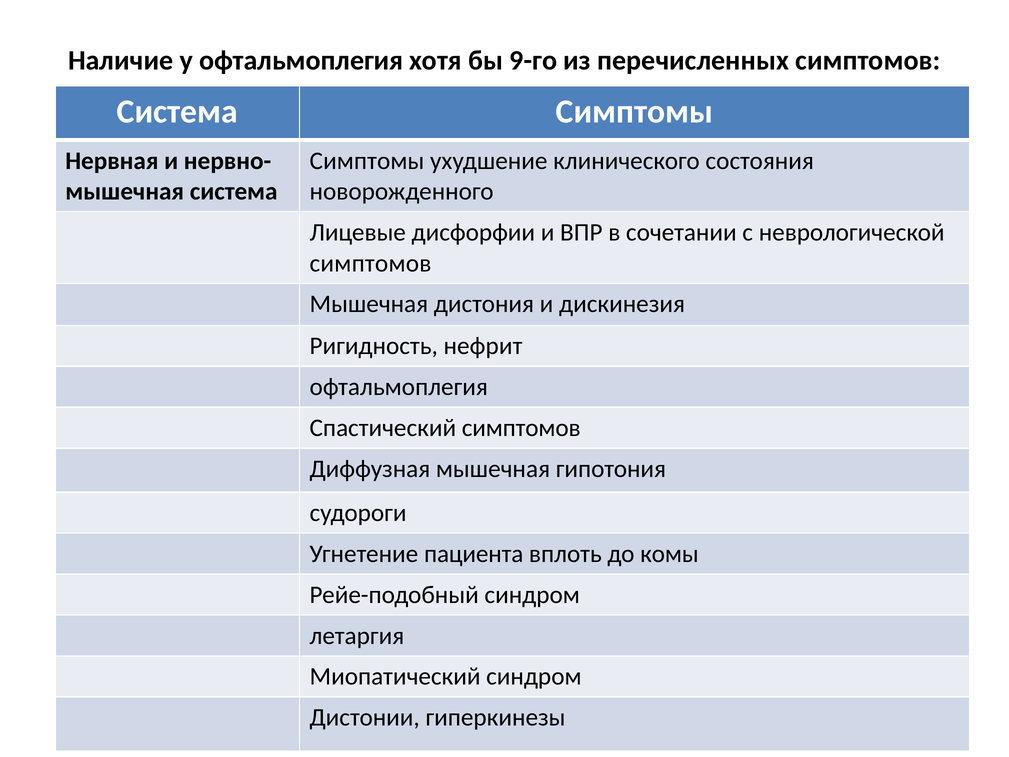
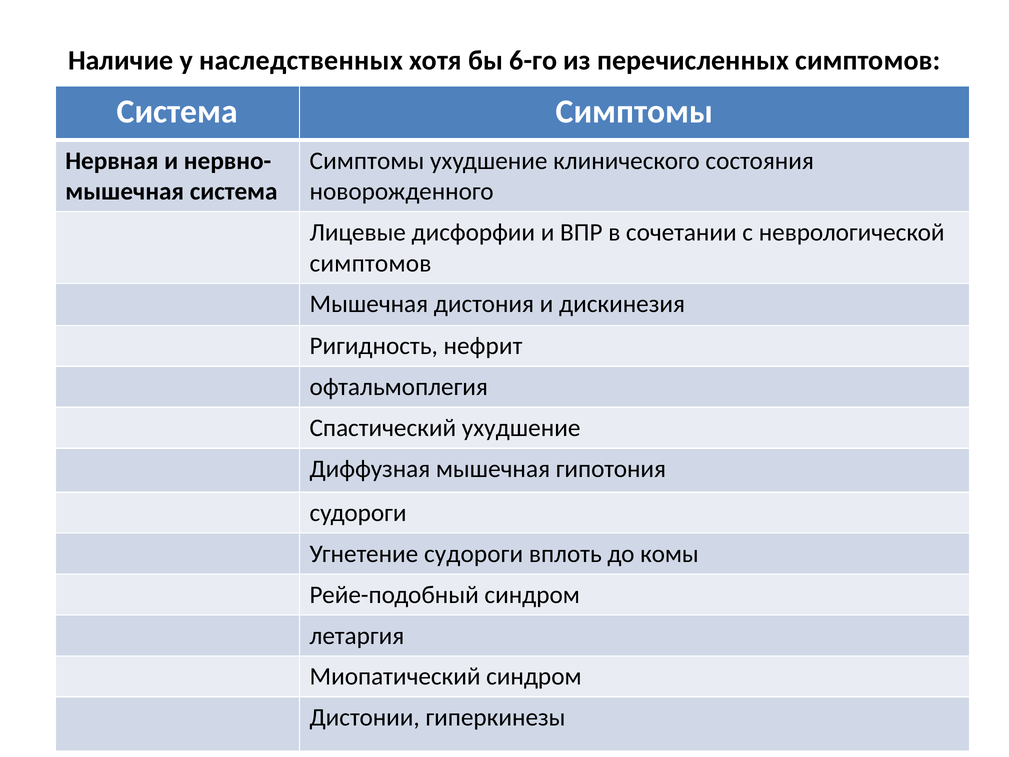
у офтальмоплегия: офтальмоплегия -> наследственных
9-го: 9-го -> 6-го
Спастический симптомов: симптомов -> ухудшение
Угнетение пациента: пациента -> судороги
